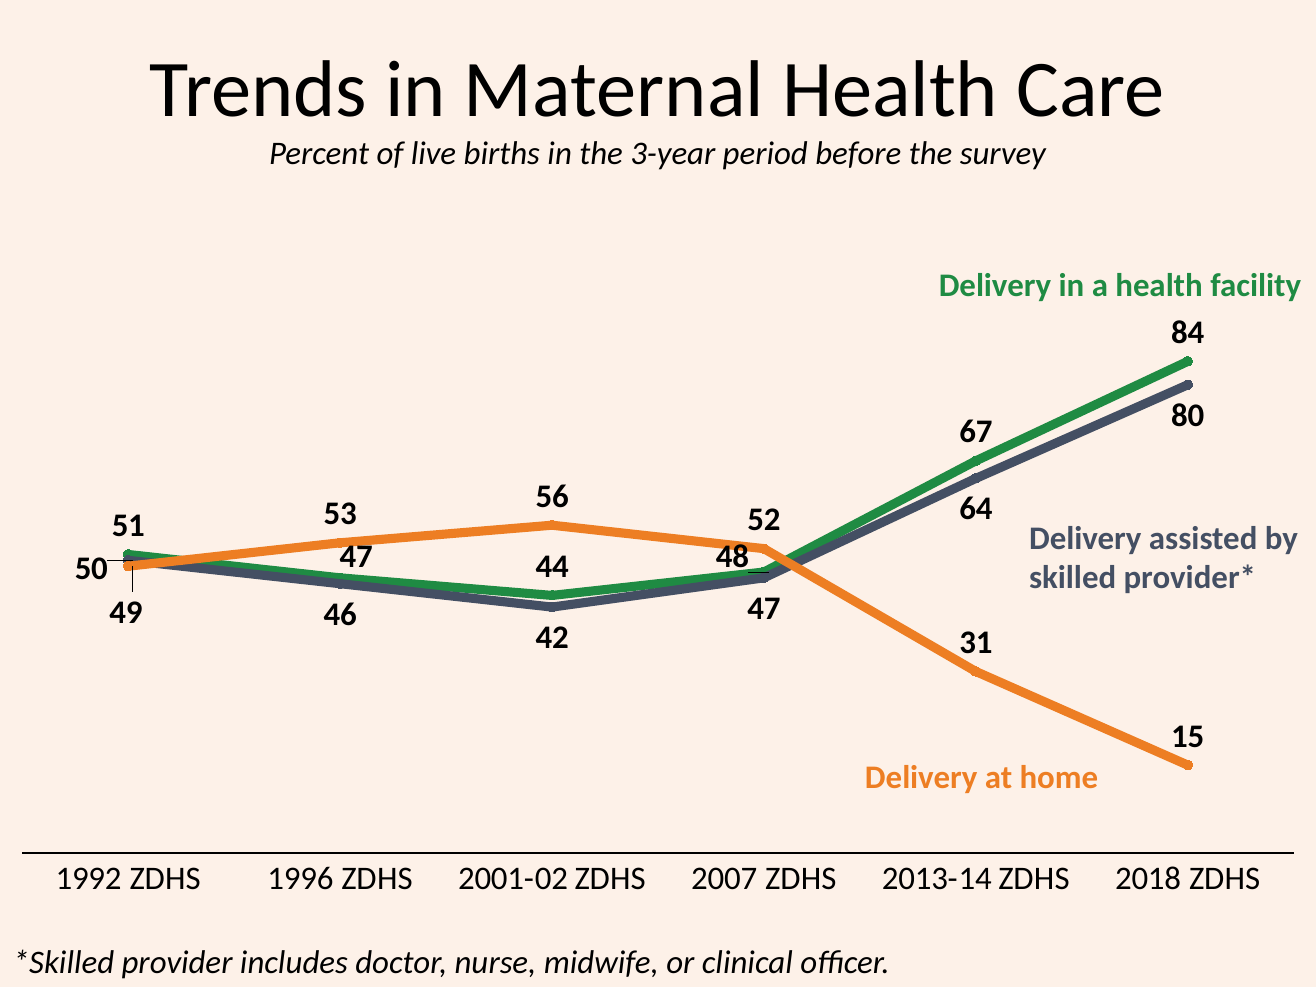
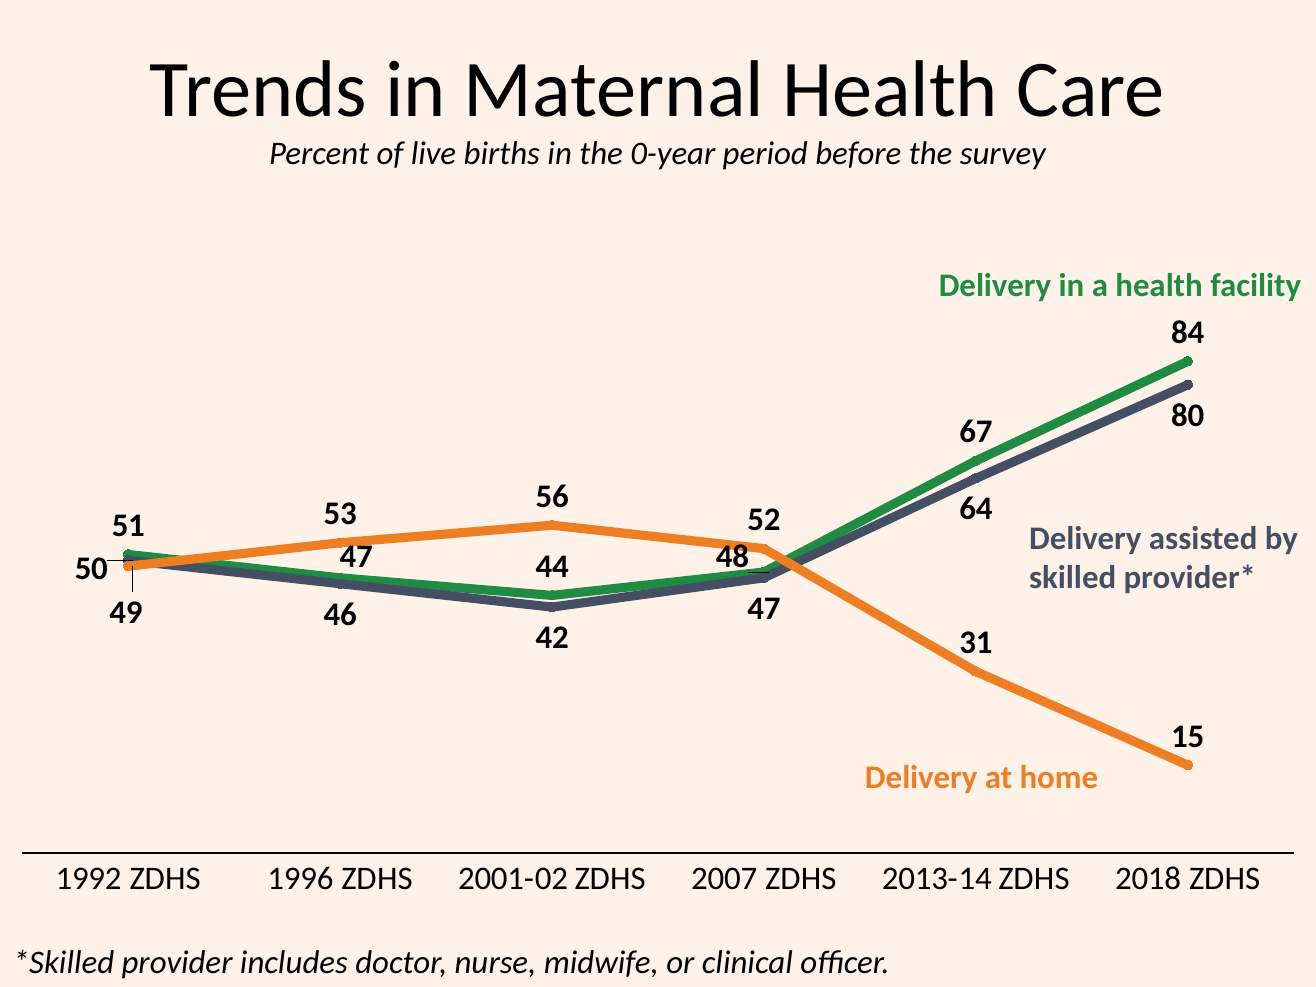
3-year: 3-year -> 0-year
